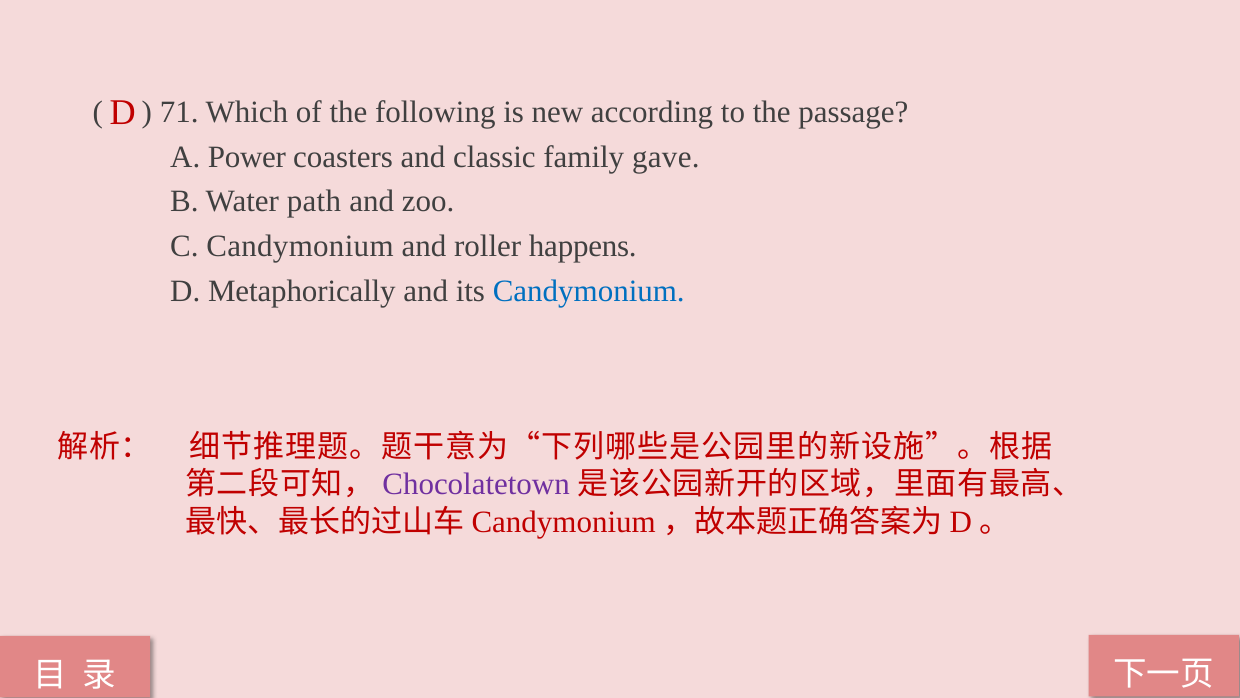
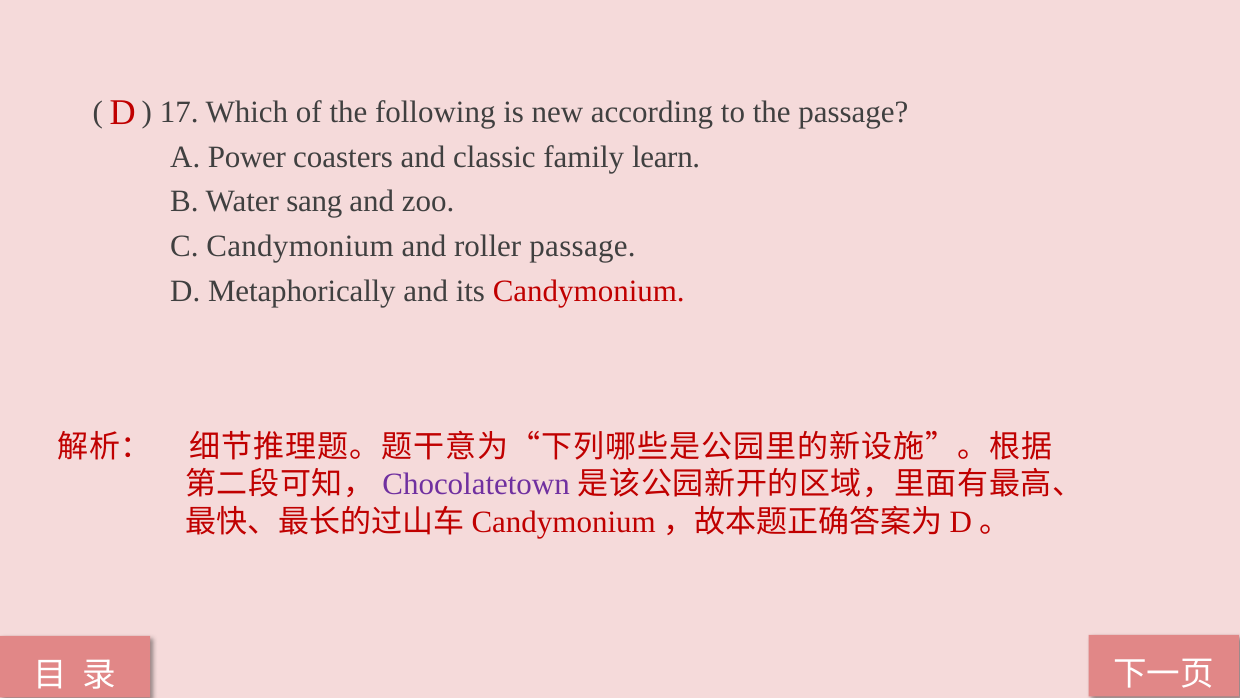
71: 71 -> 17
gave: gave -> learn
path: path -> sang
roller happens: happens -> passage
Candymonium at (589, 291) colour: blue -> red
